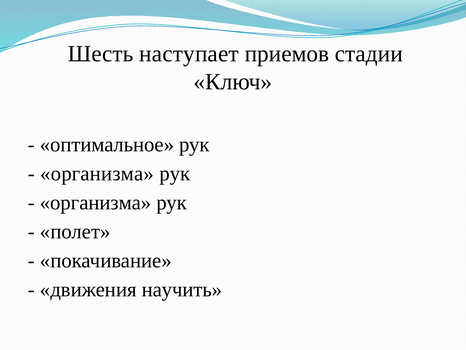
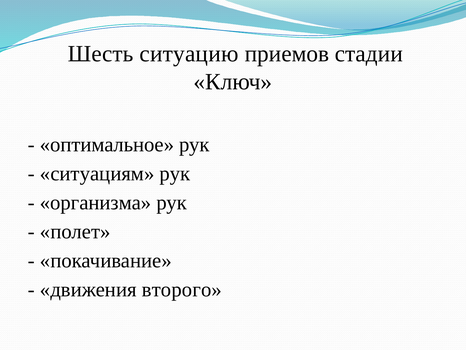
наступает: наступает -> ситуацию
организма at (97, 173): организма -> ситуациям
научить: научить -> второго
